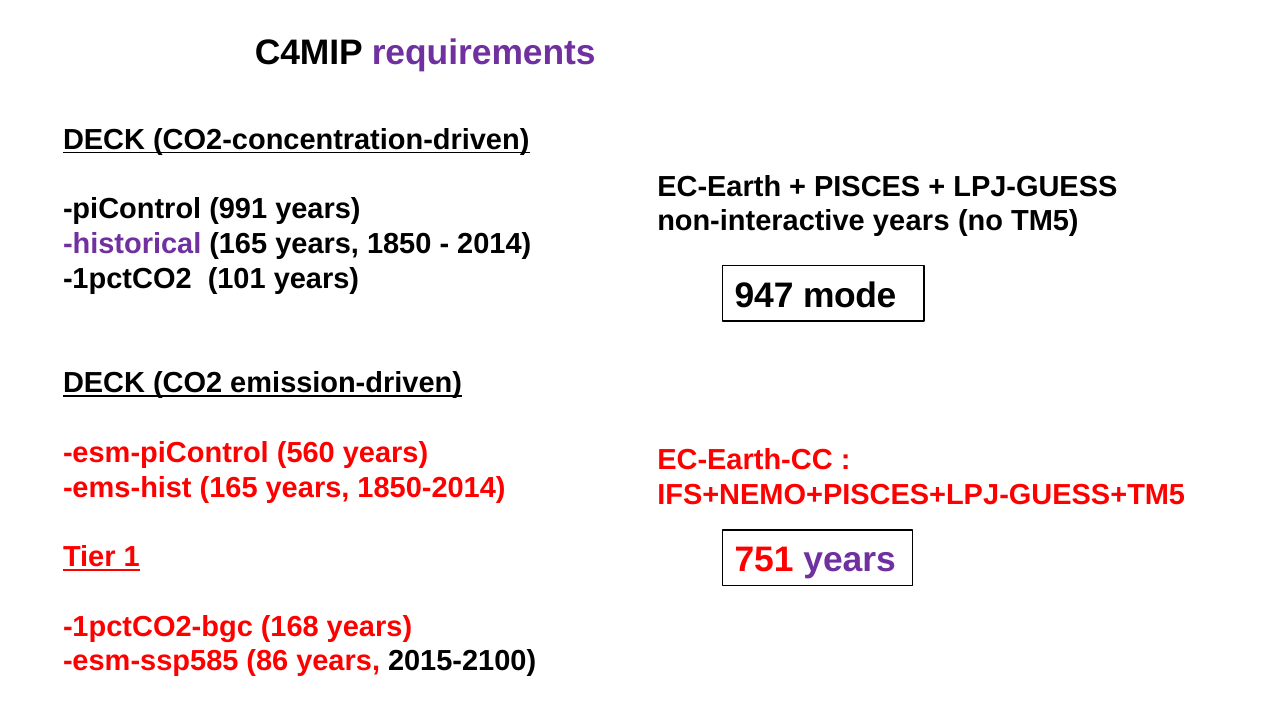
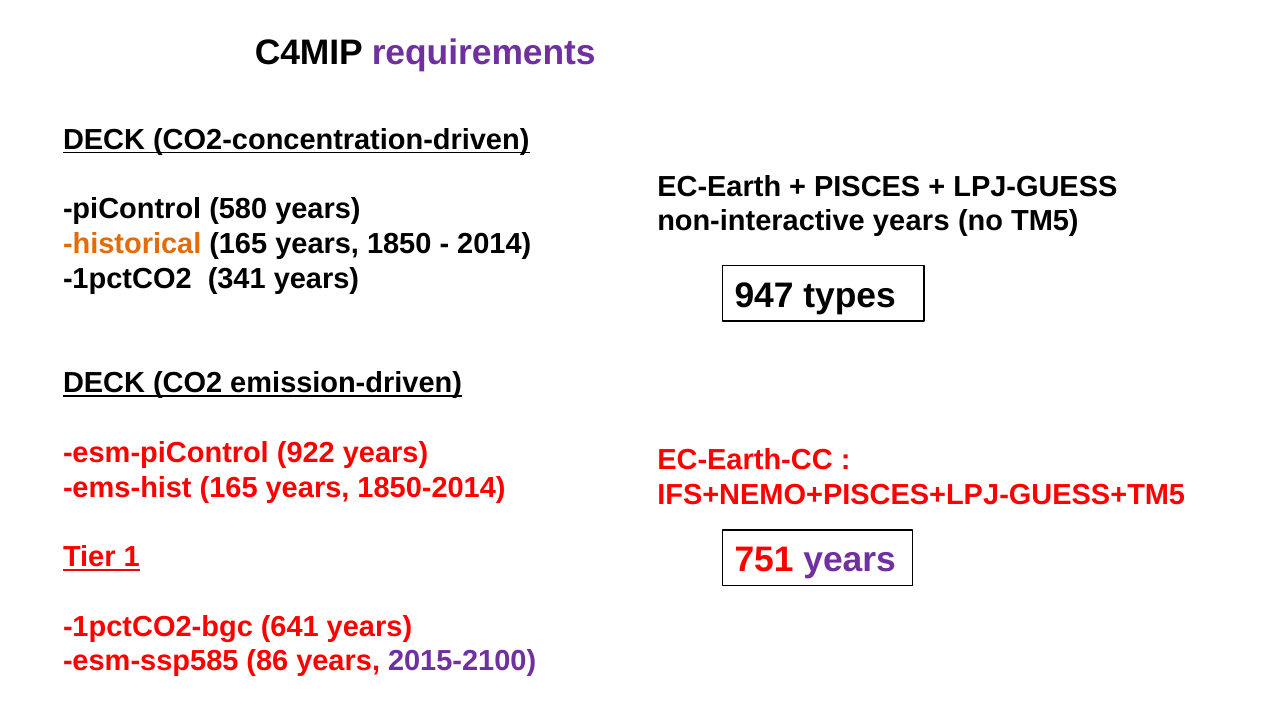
991: 991 -> 580
historical colour: purple -> orange
101: 101 -> 341
mode: mode -> types
560: 560 -> 922
168: 168 -> 641
2015-2100 colour: black -> purple
